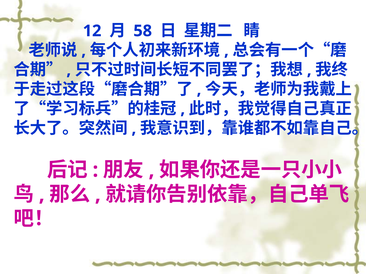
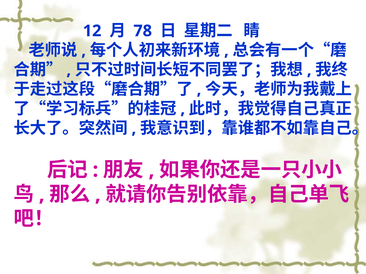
58: 58 -> 78
